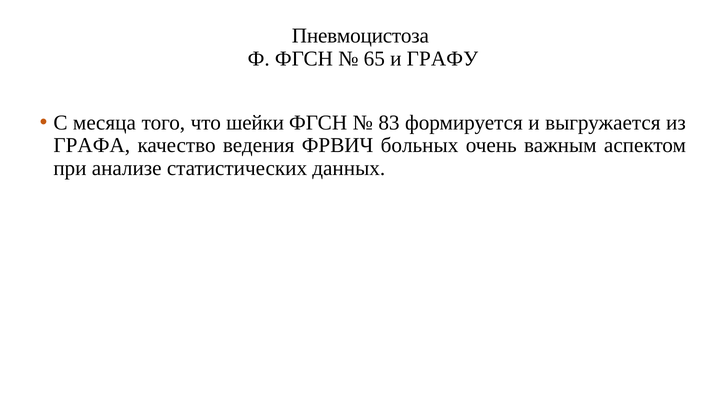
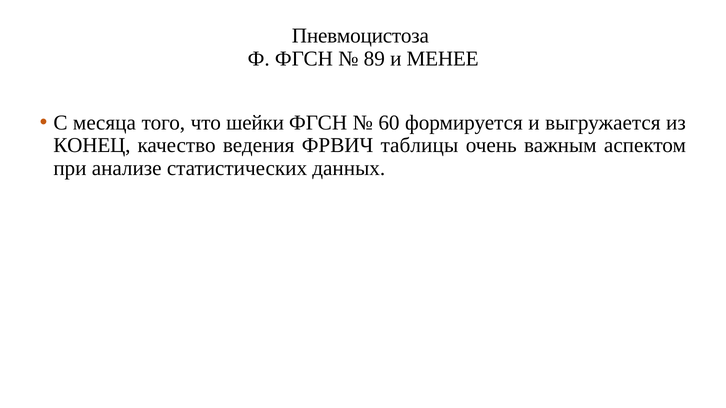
65: 65 -> 89
ГРАФУ: ГРАФУ -> МЕНЕЕ
83: 83 -> 60
ГРАФА: ГРАФА -> КОНЕЦ
больных: больных -> таблицы
